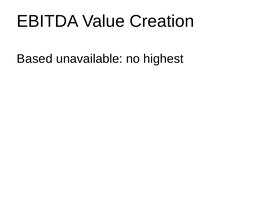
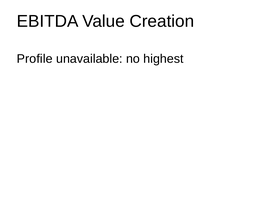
Based: Based -> Profile
